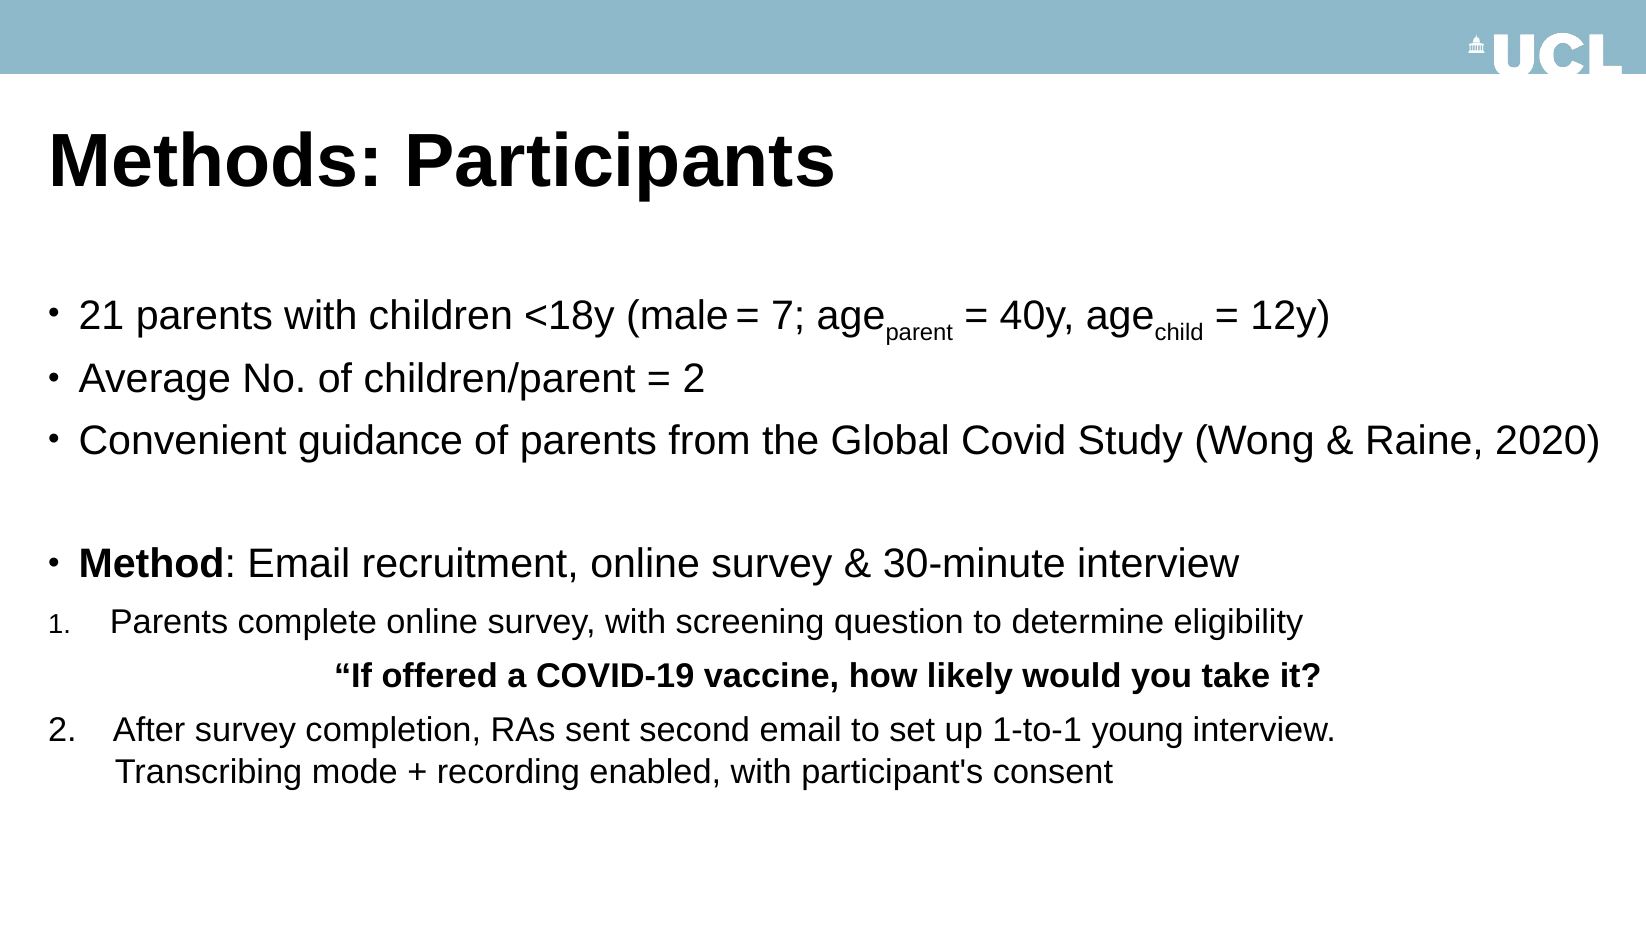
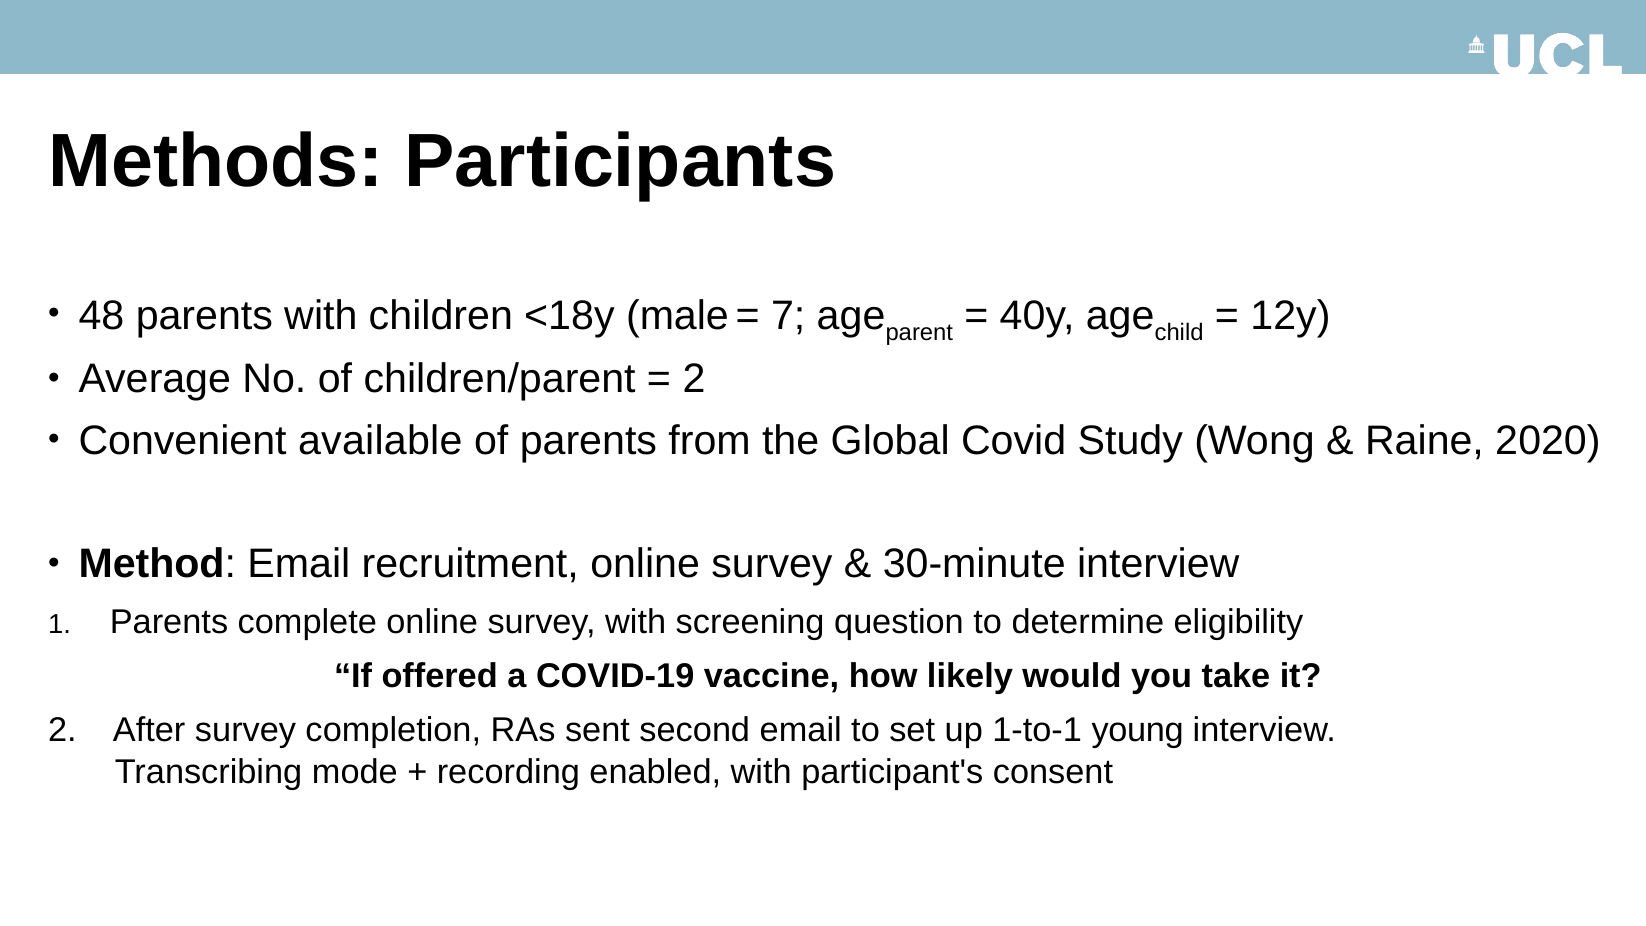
21: 21 -> 48
guidance: guidance -> available
